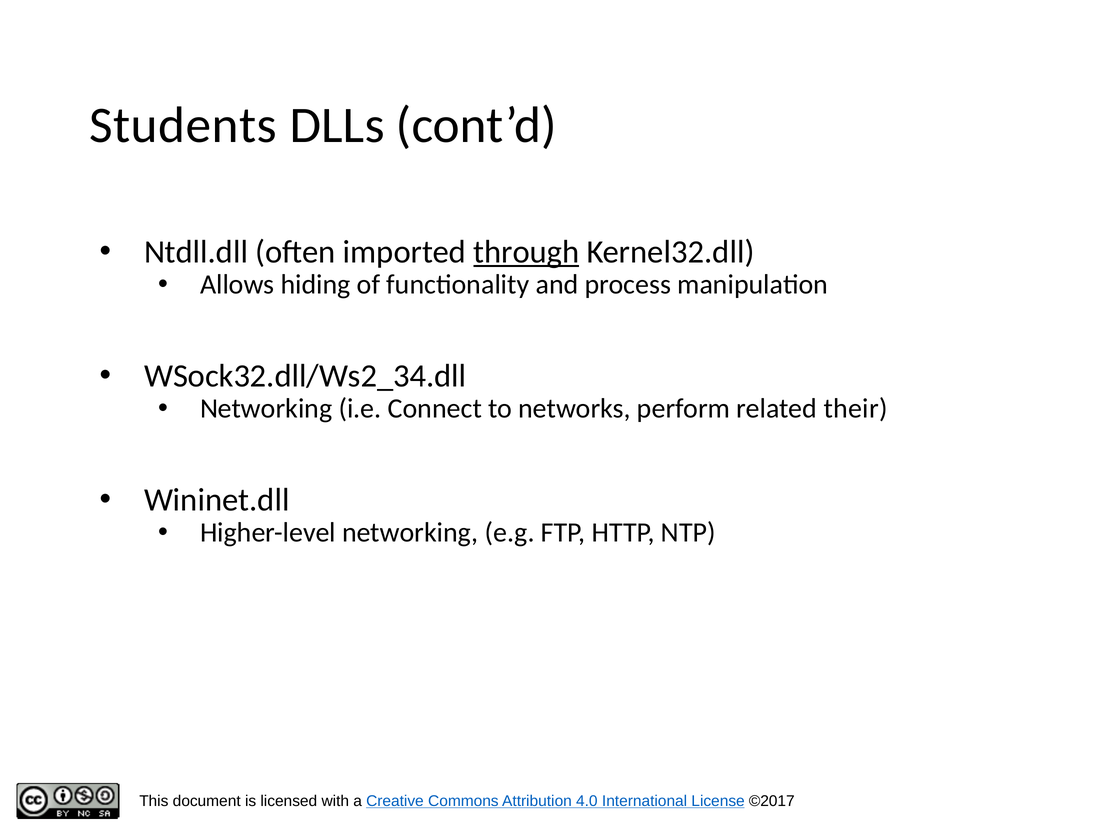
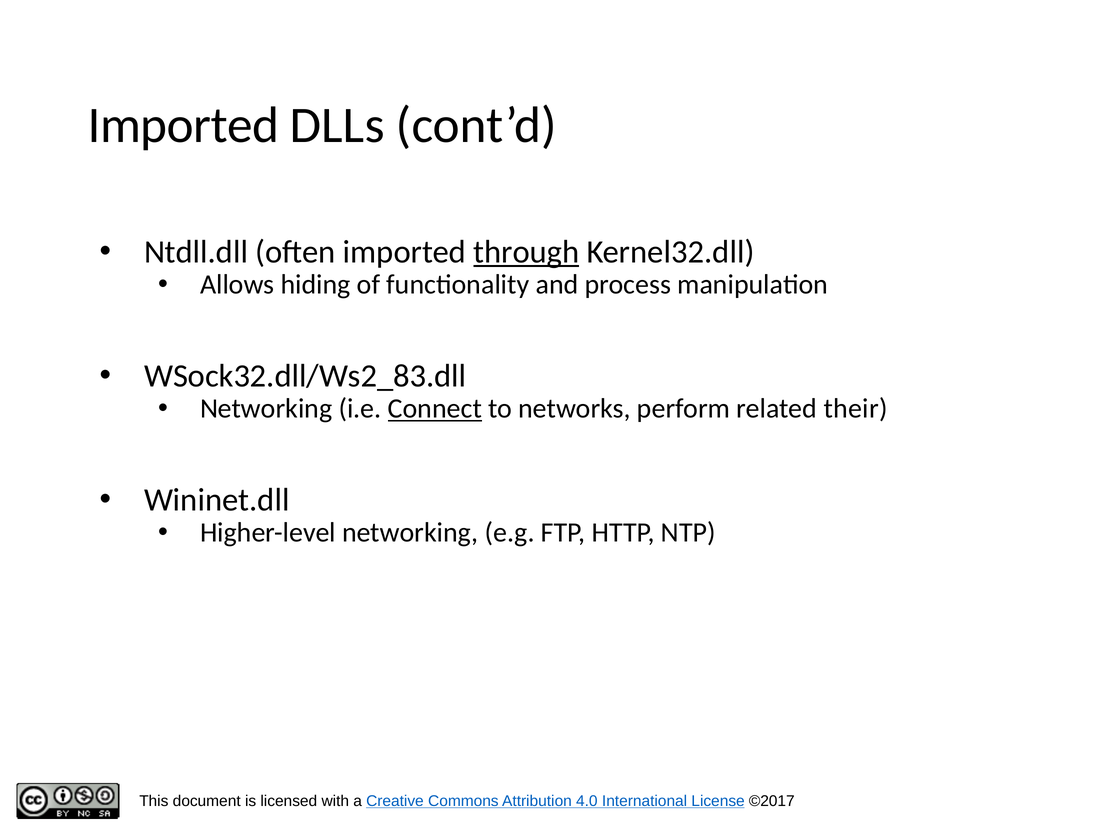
Students at (183, 125): Students -> Imported
WSock32.dll/Ws2_34.dll: WSock32.dll/Ws2_34.dll -> WSock32.dll/Ws2_83.dll
Connect underline: none -> present
